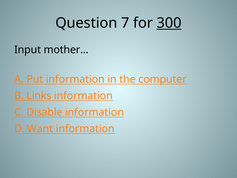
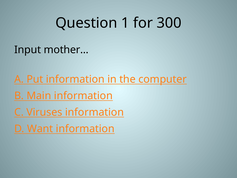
7: 7 -> 1
300 underline: present -> none
Links: Links -> Main
Disable: Disable -> Viruses
